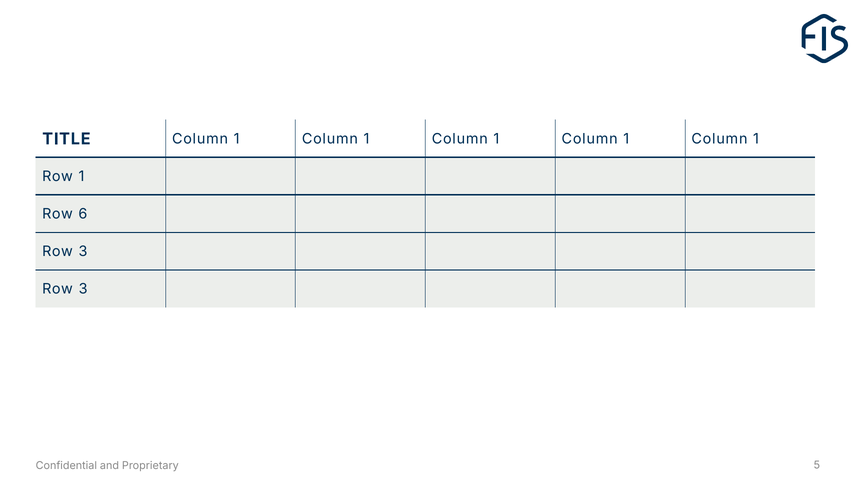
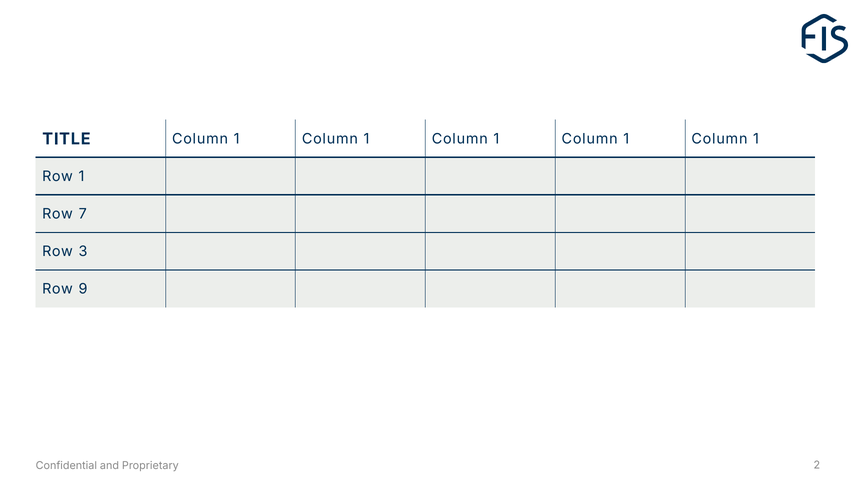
6: 6 -> 7
3 at (83, 289): 3 -> 9
5: 5 -> 2
